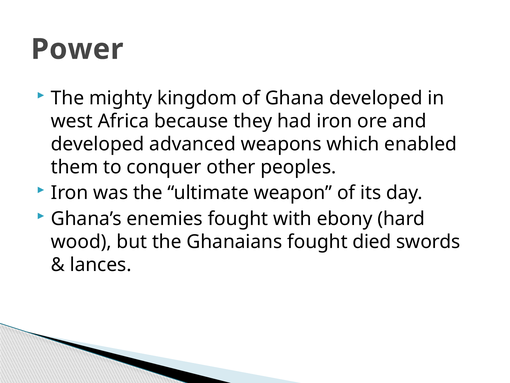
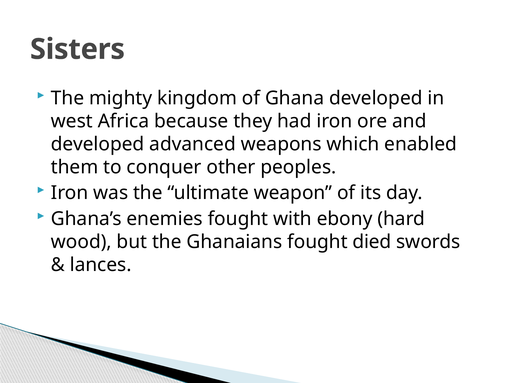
Power: Power -> Sisters
